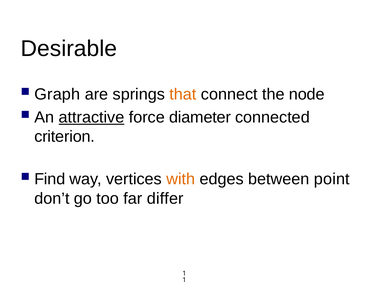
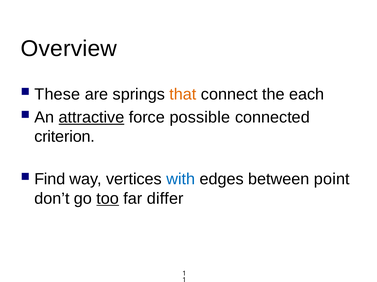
Desirable: Desirable -> Overview
Graph: Graph -> These
node: node -> each
diameter: diameter -> possible
with colour: orange -> blue
too underline: none -> present
